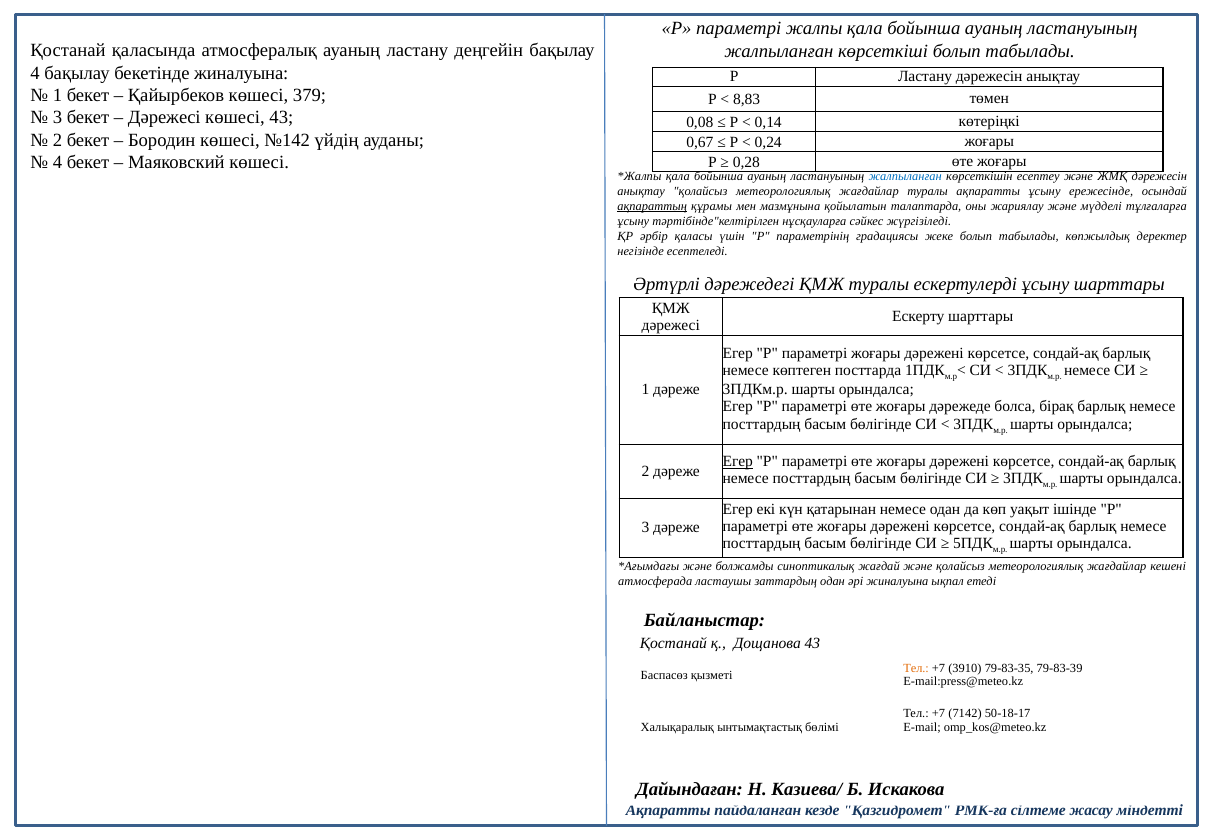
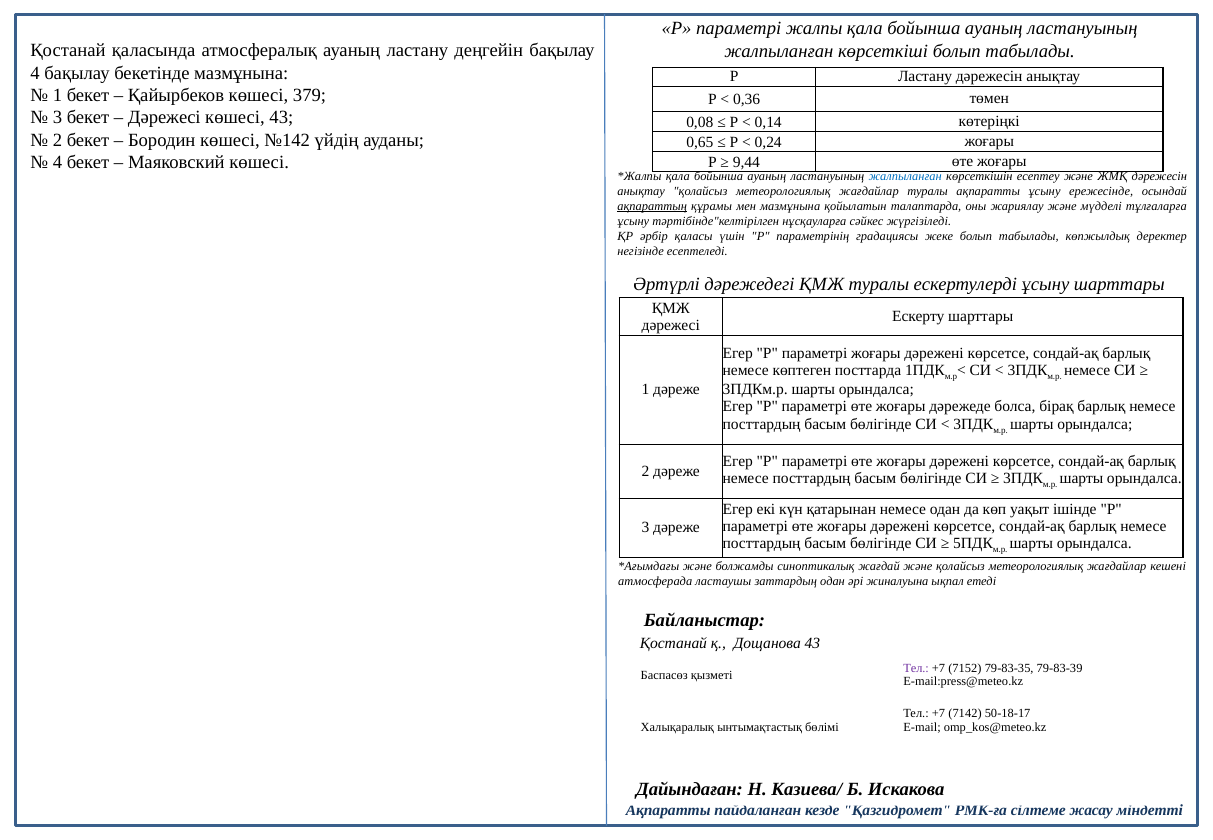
бекетінде жиналуына: жиналуына -> мазмұнына
8,83: 8,83 -> 0,36
0,67: 0,67 -> 0,65
0,28: 0,28 -> 9,44
Егер at (738, 461) underline: present -> none
Тел at (916, 668) colour: orange -> purple
3910: 3910 -> 7152
